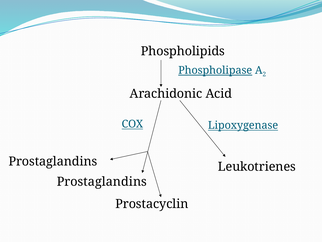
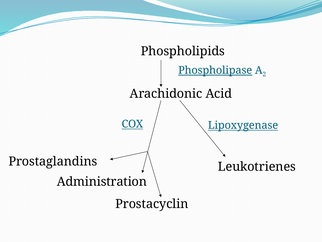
Prostaglandins at (102, 181): Prostaglandins -> Administration
